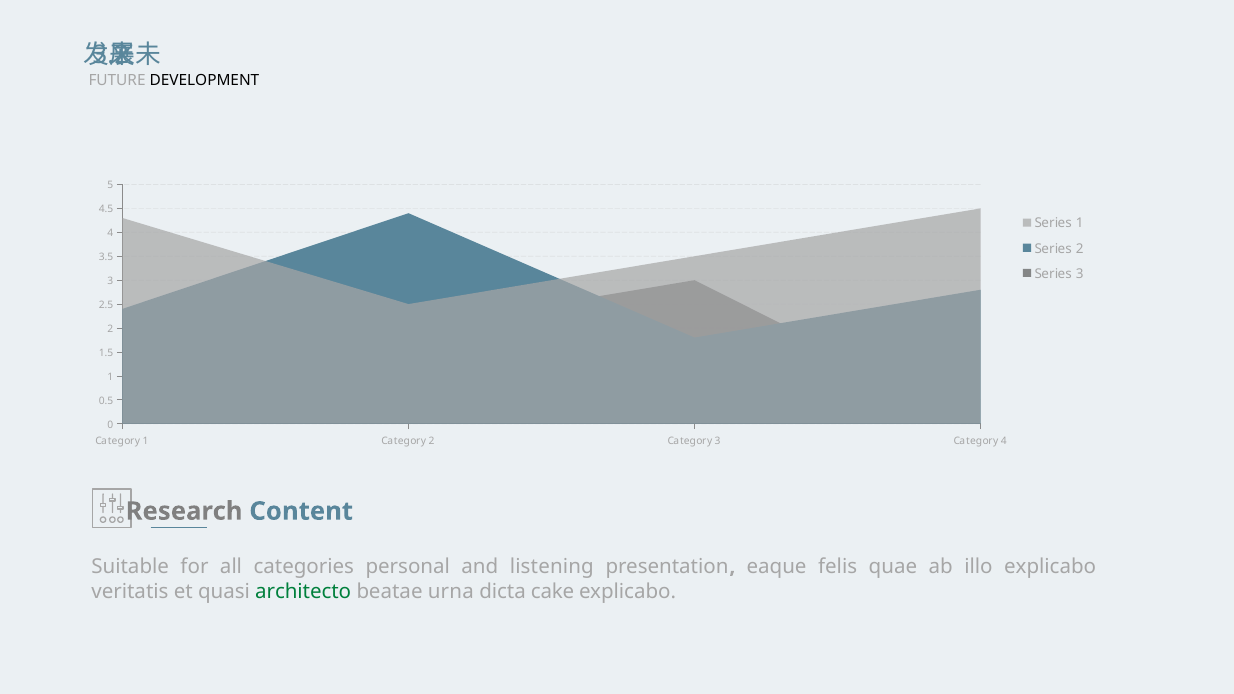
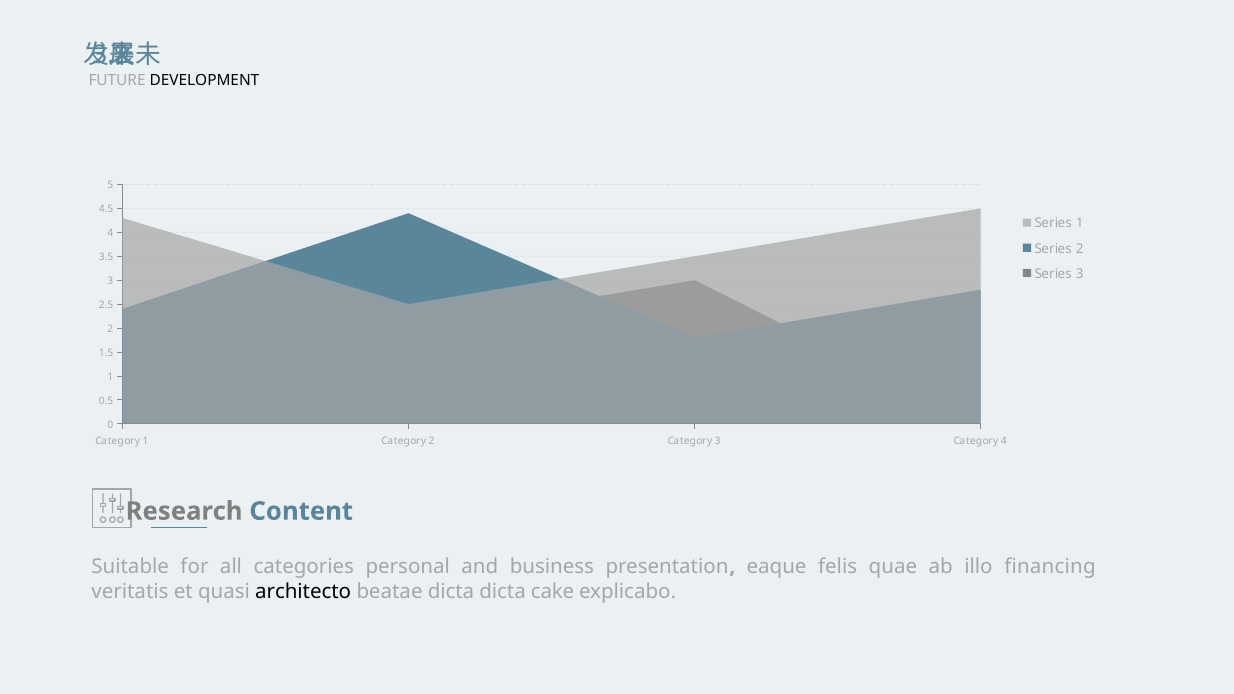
listening: listening -> business
illo explicabo: explicabo -> financing
architecto colour: green -> black
beatae urna: urna -> dicta
